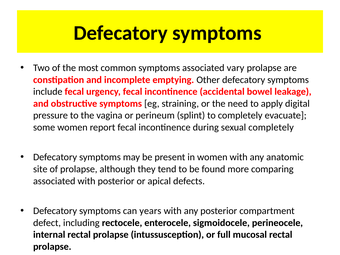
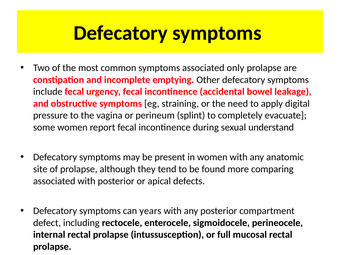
vary: vary -> only
sexual completely: completely -> understand
